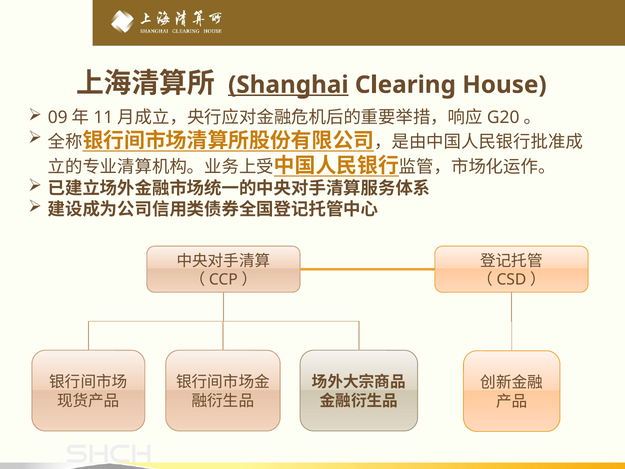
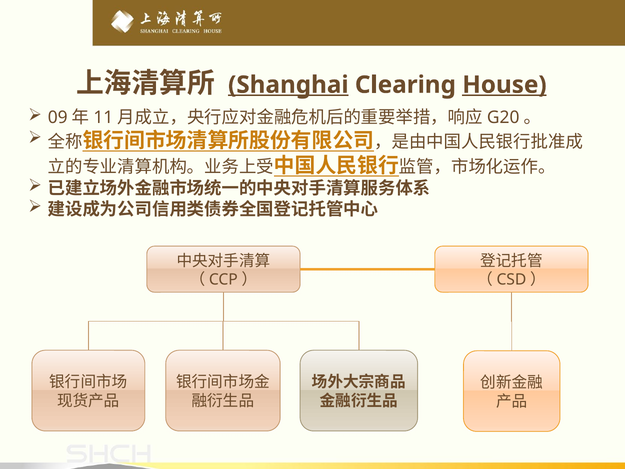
House underline: none -> present
